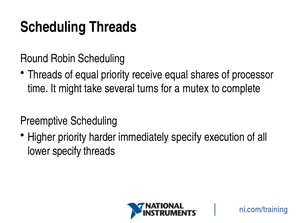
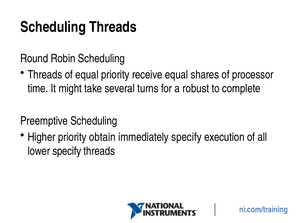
mutex: mutex -> robust
harder: harder -> obtain
